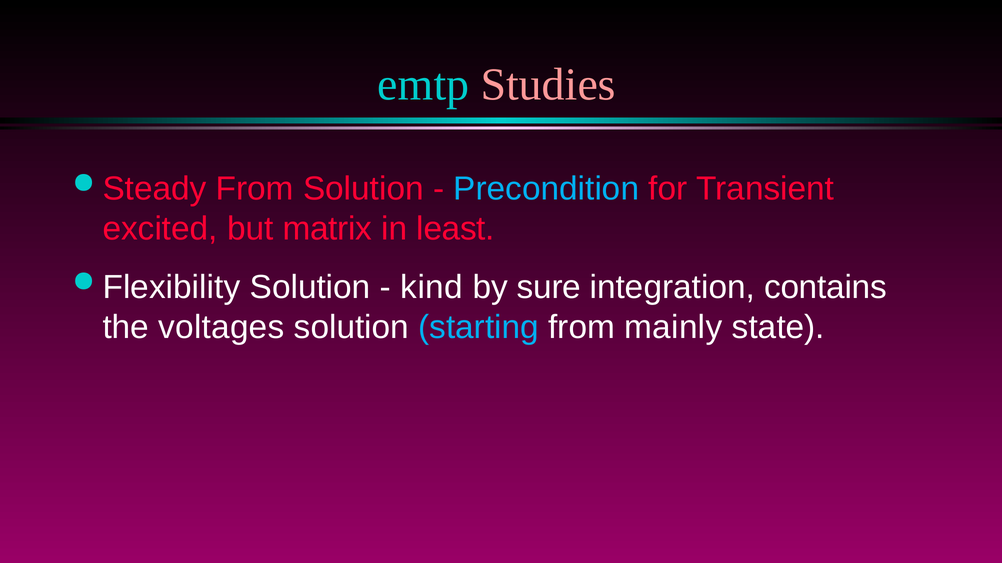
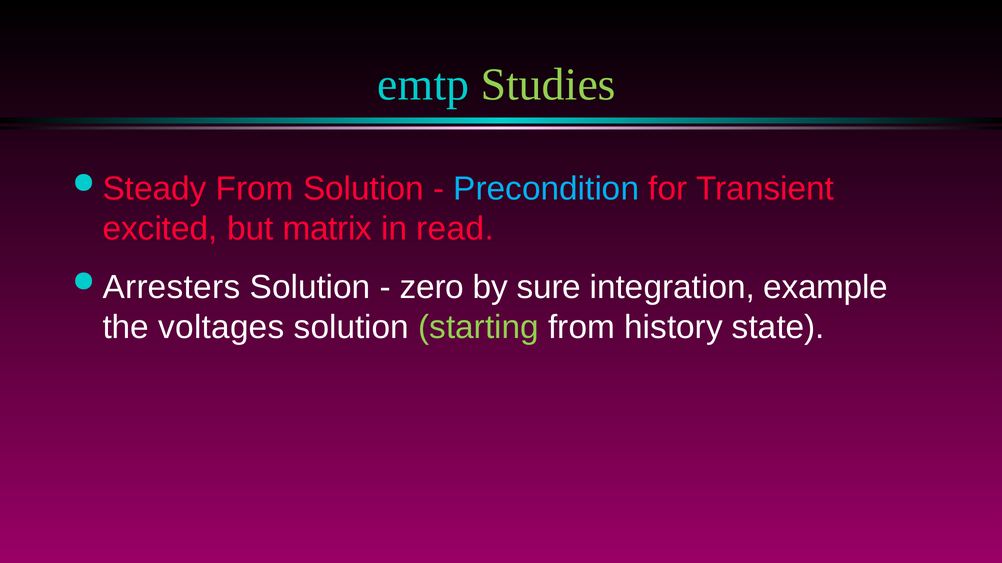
Studies colour: pink -> light green
least: least -> read
Flexibility: Flexibility -> Arresters
kind: kind -> zero
contains: contains -> example
starting colour: light blue -> light green
mainly: mainly -> history
